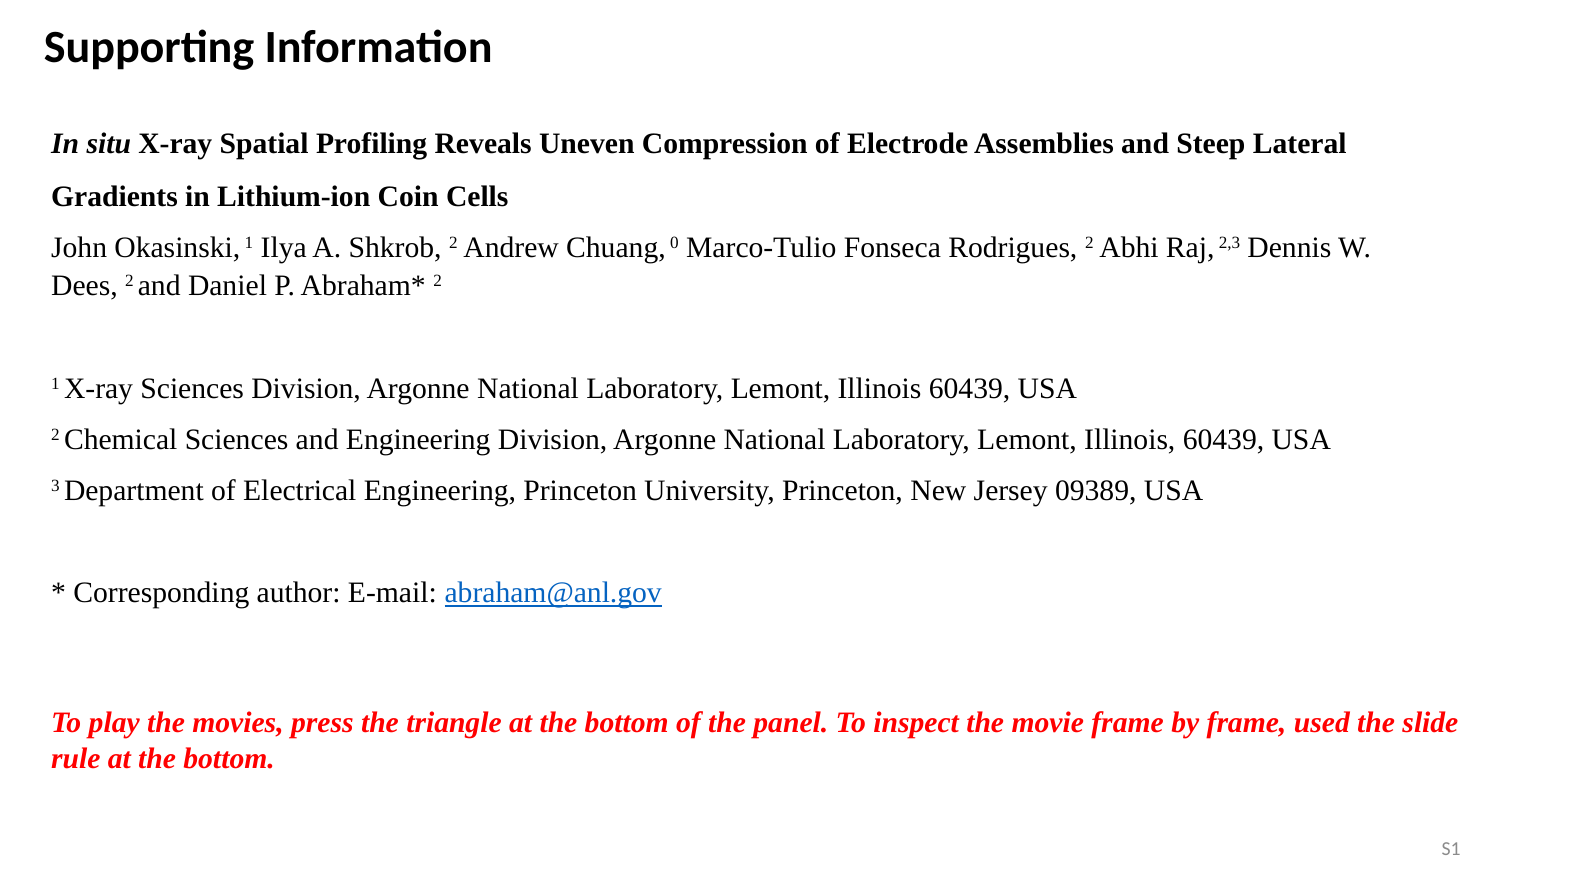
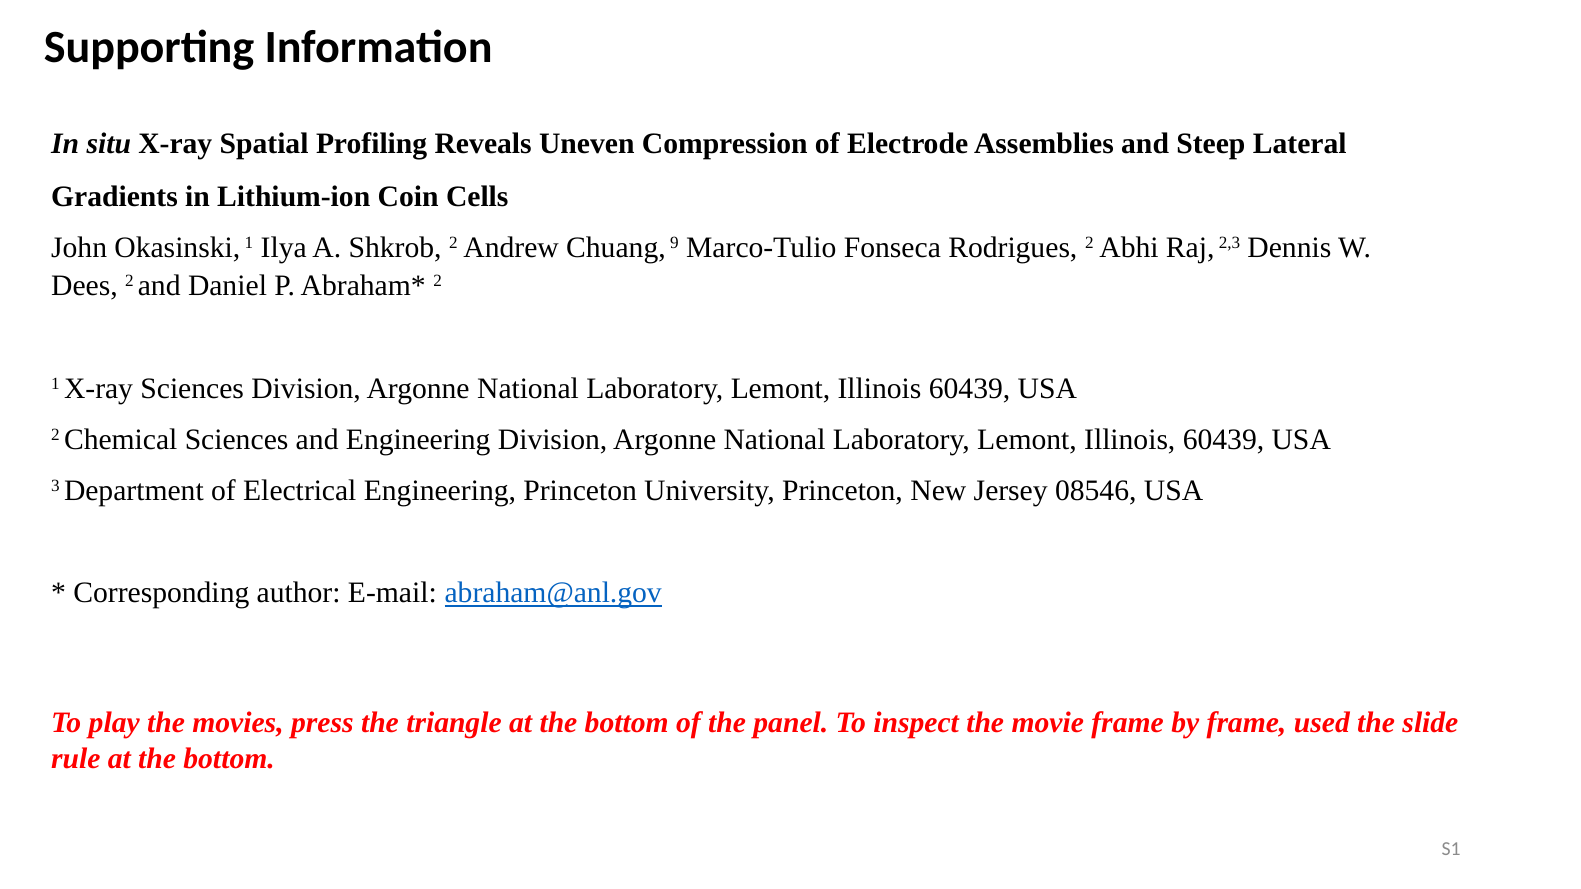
0: 0 -> 9
09389: 09389 -> 08546
